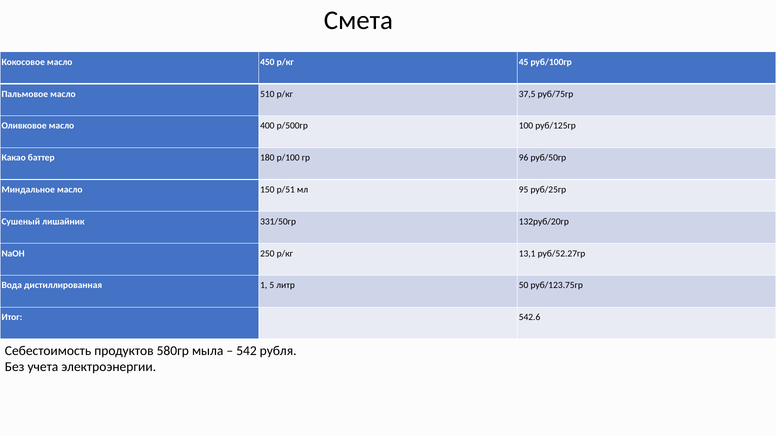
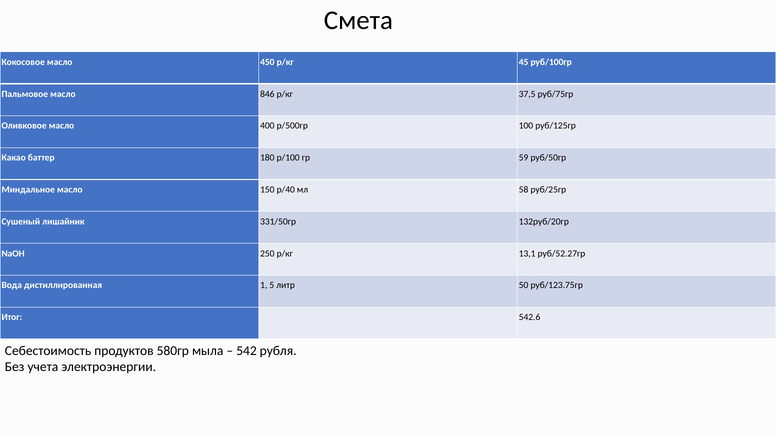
510: 510 -> 846
96: 96 -> 59
р/51: р/51 -> р/40
95: 95 -> 58
